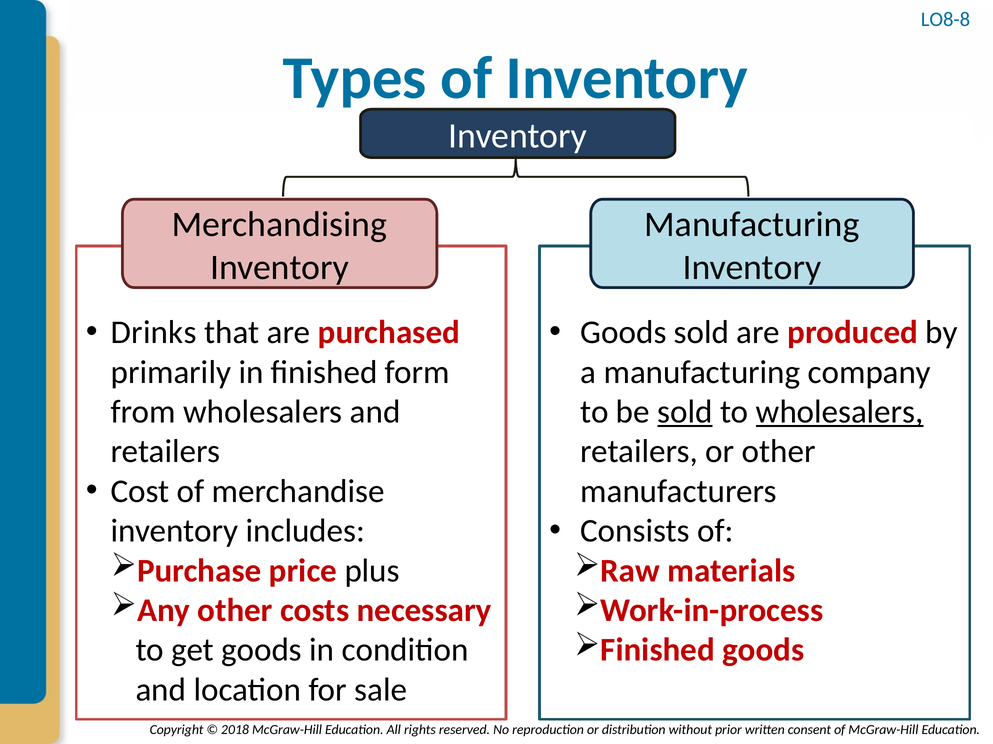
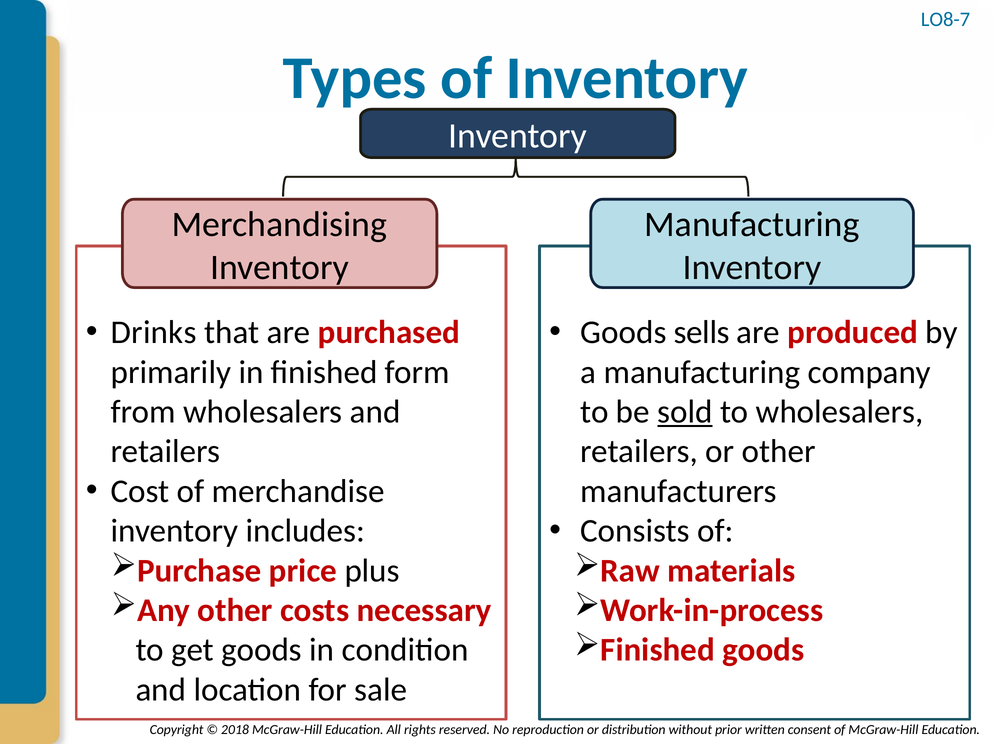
LO8-8: LO8-8 -> LO8-7
Goods sold: sold -> sells
wholesalers at (840, 412) underline: present -> none
